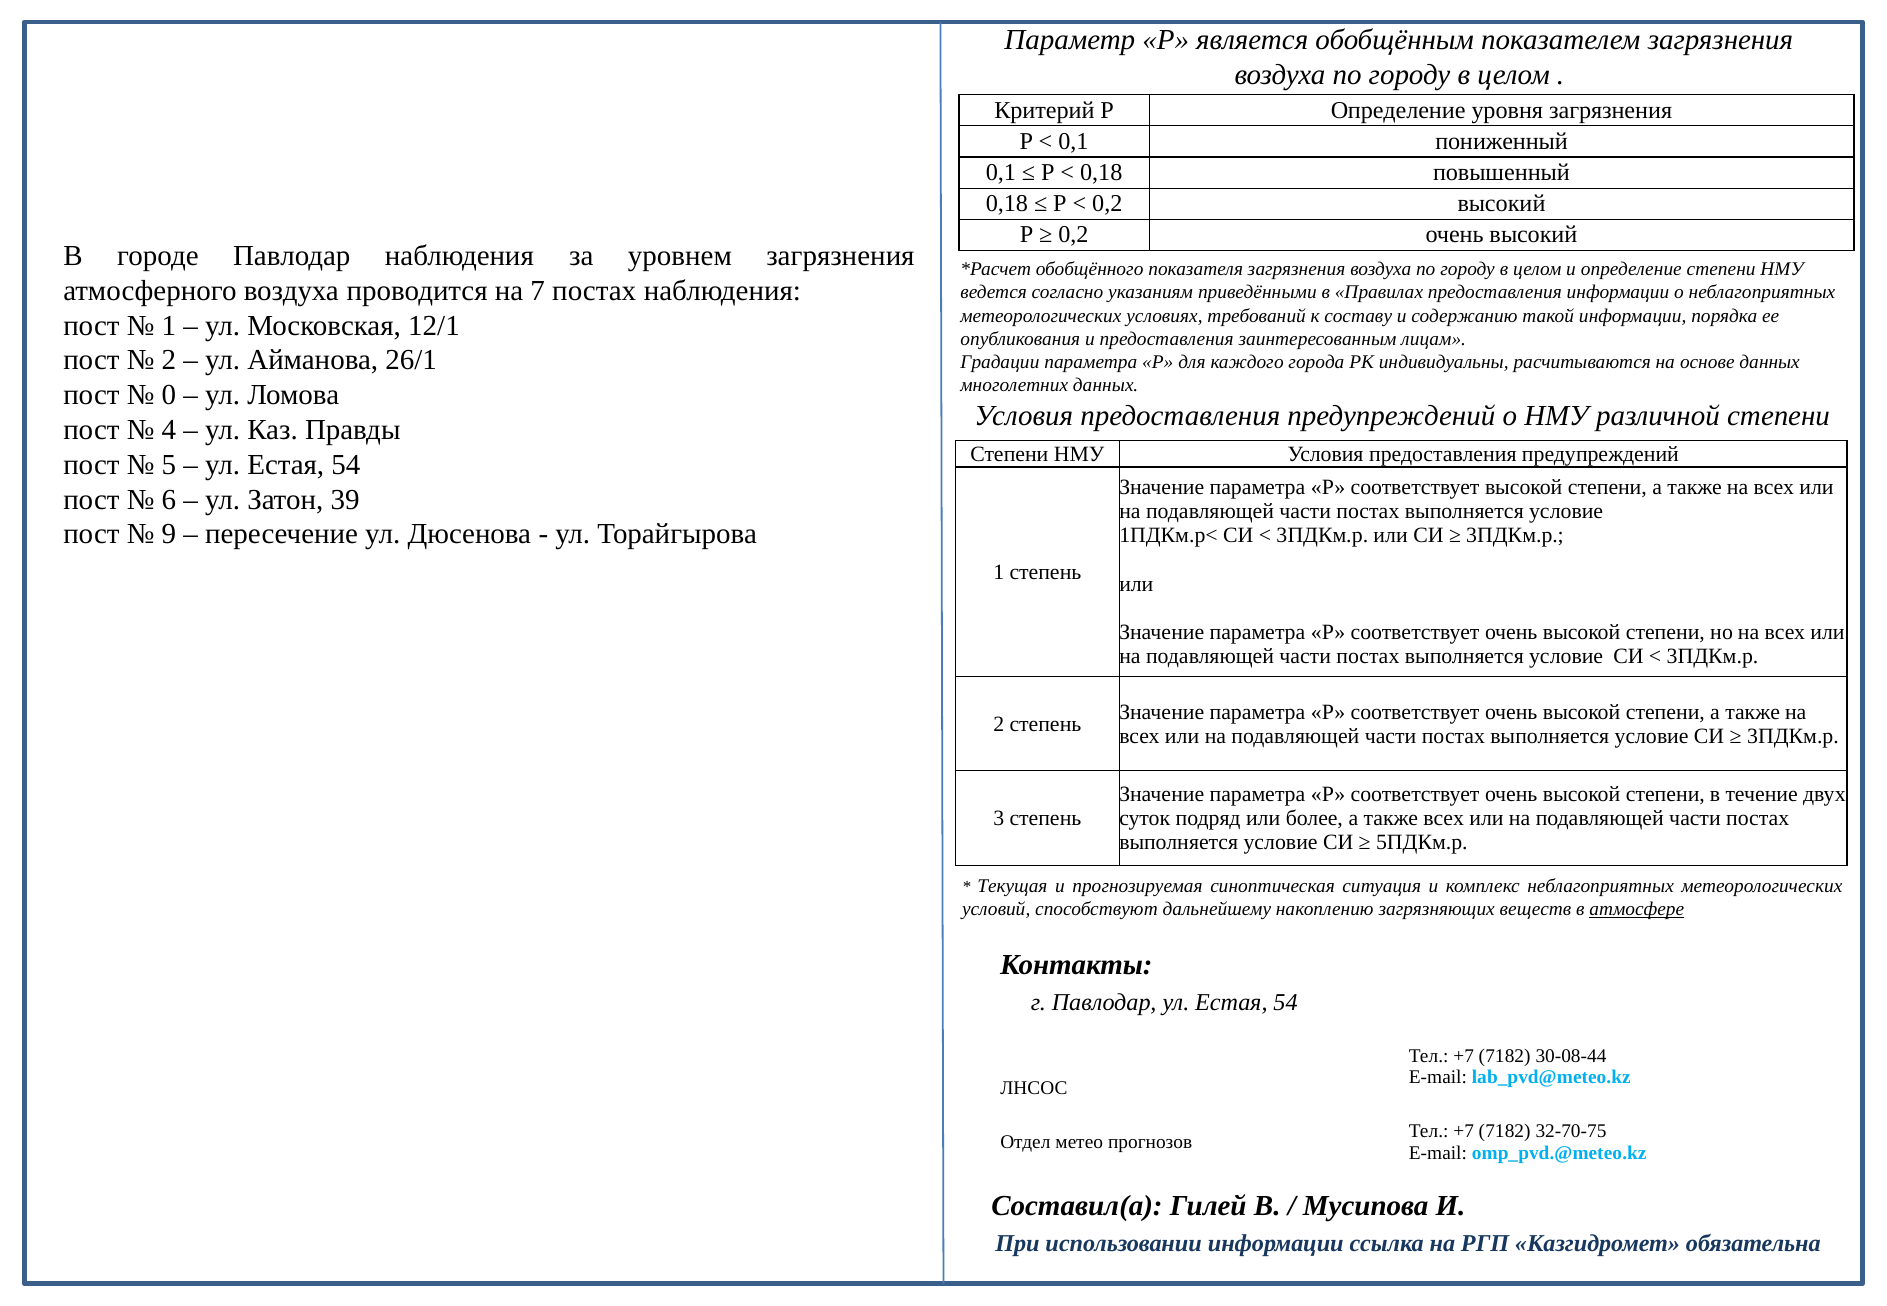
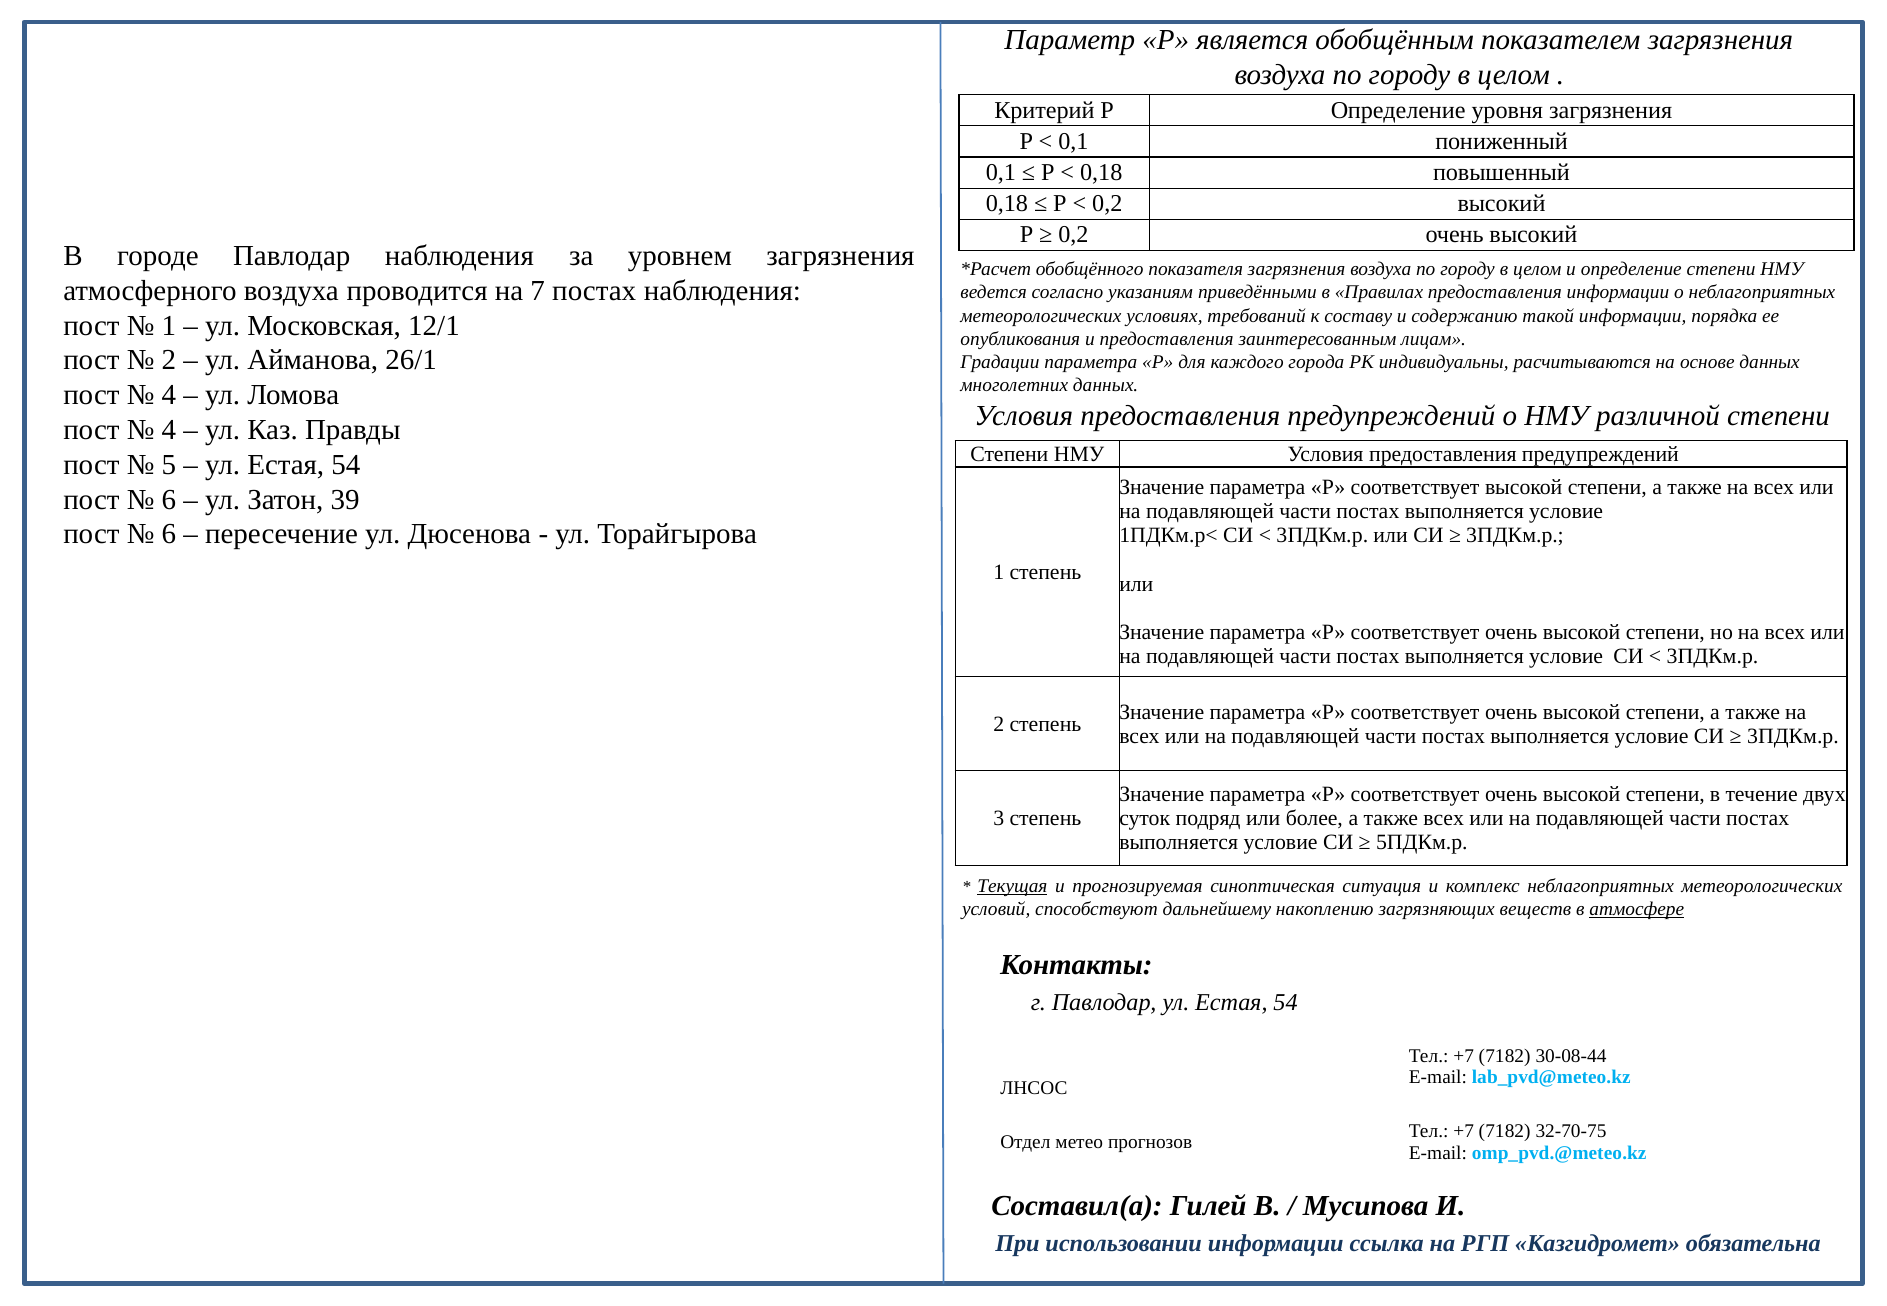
0 at (169, 395): 0 -> 4
9 at (169, 535): 9 -> 6
Текущая underline: none -> present
